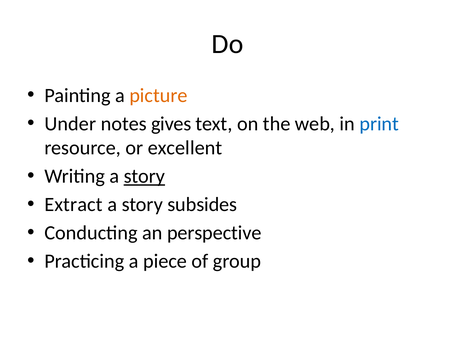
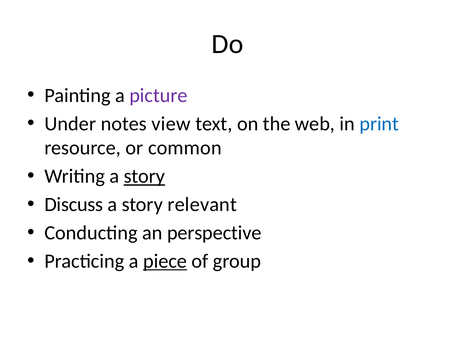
picture colour: orange -> purple
gives: gives -> view
excellent: excellent -> common
Extract: Extract -> Discuss
subsides: subsides -> relevant
piece underline: none -> present
